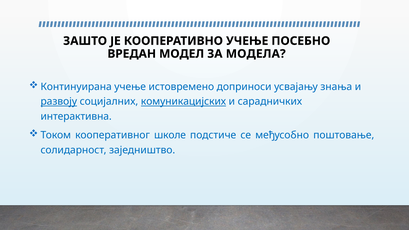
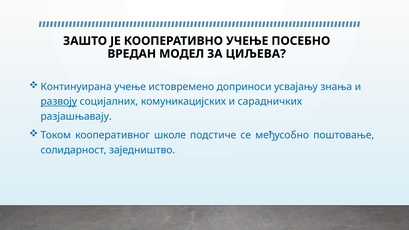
МОДЕЛА: МОДЕЛА -> ЦИЉЕВА
комуникацијских underline: present -> none
интерактивна: интерактивна -> разјашњавају
